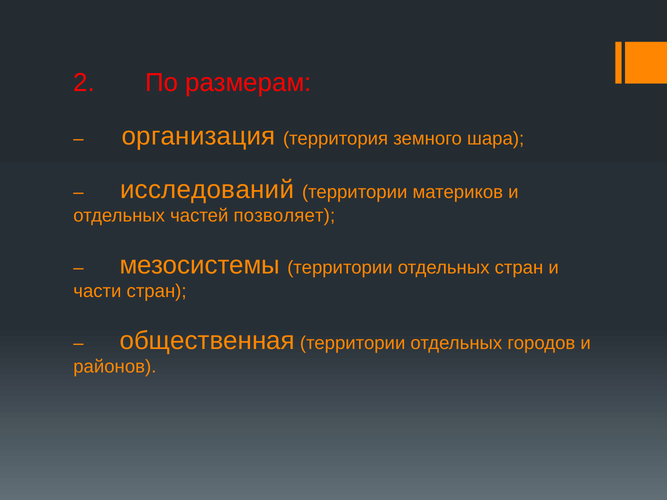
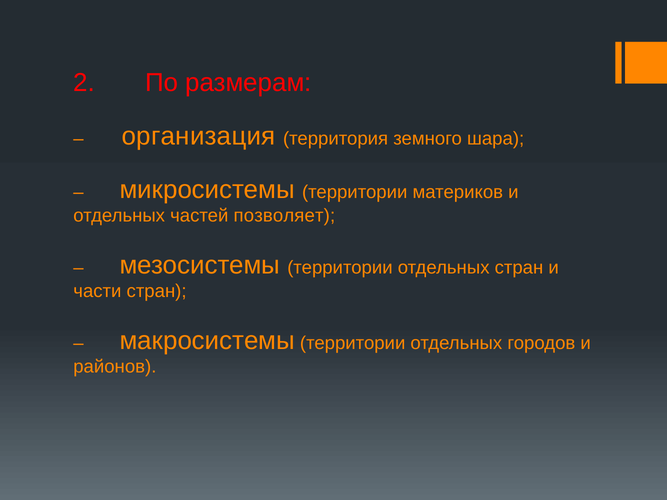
исследований: исследований -> микросистемы
общественная: общественная -> макросистемы
